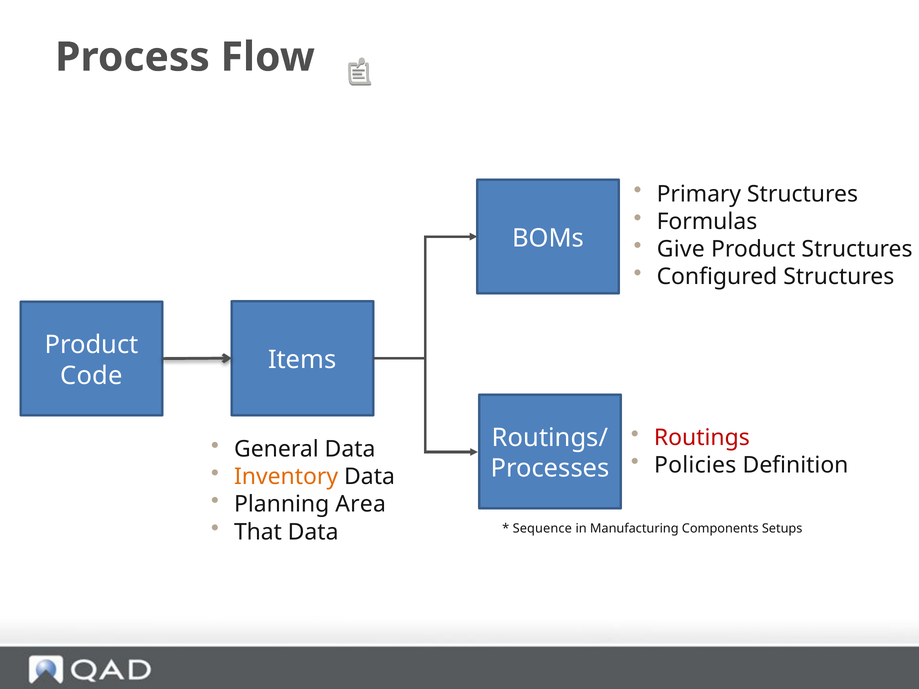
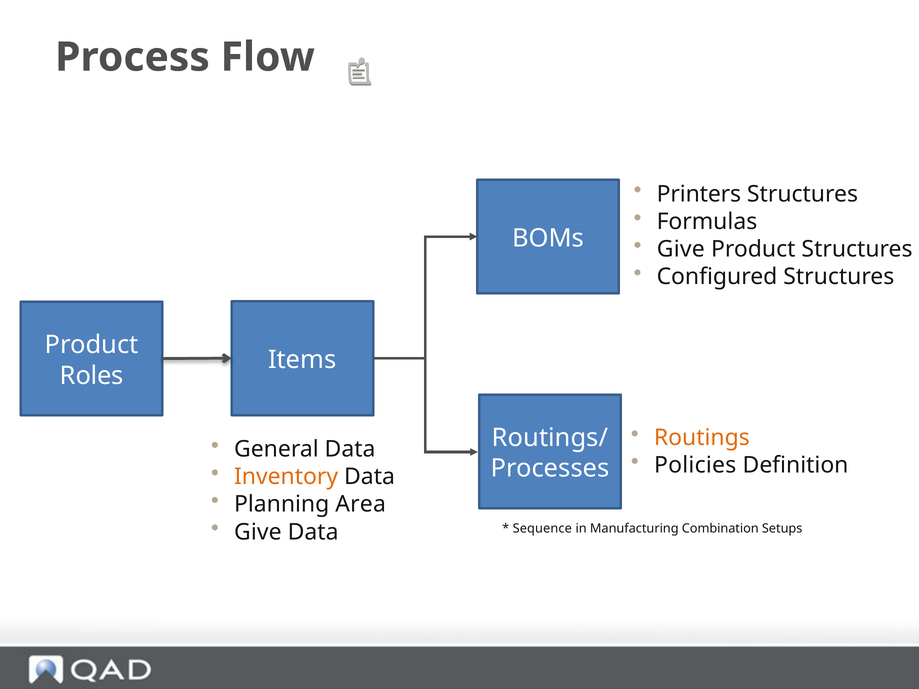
Primary: Primary -> Printers
Code: Code -> Roles
Routings colour: red -> orange
That at (258, 532): That -> Give
Components: Components -> Combination
